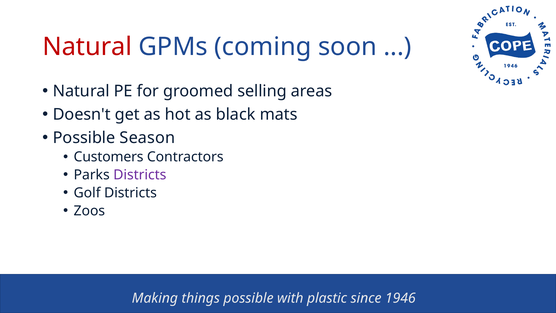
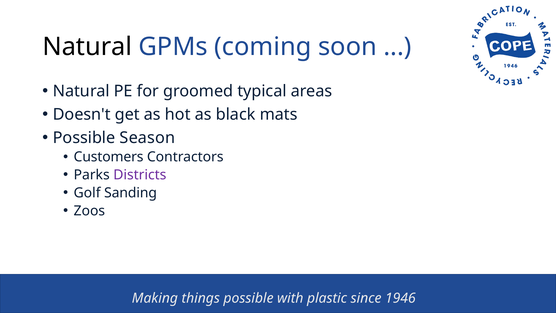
Natural at (87, 47) colour: red -> black
selling: selling -> typical
Golf Districts: Districts -> Sanding
